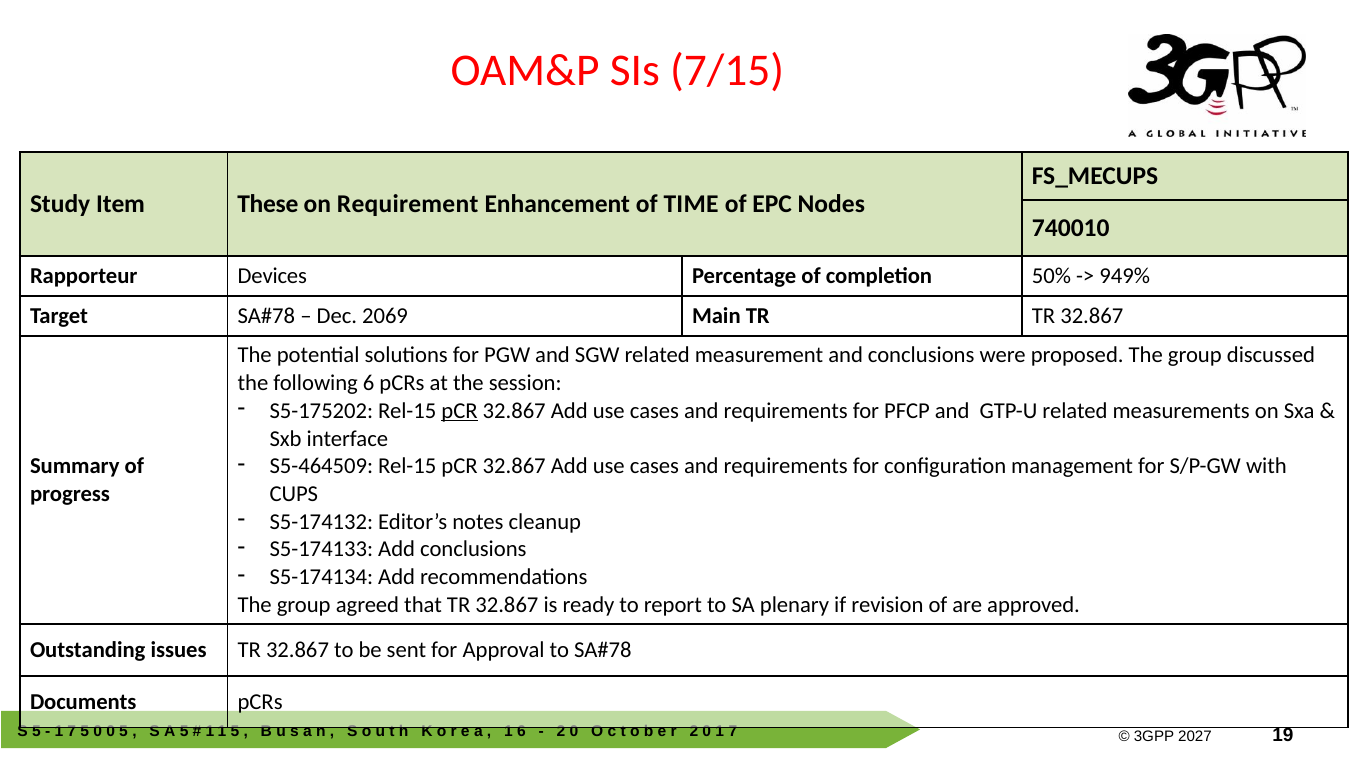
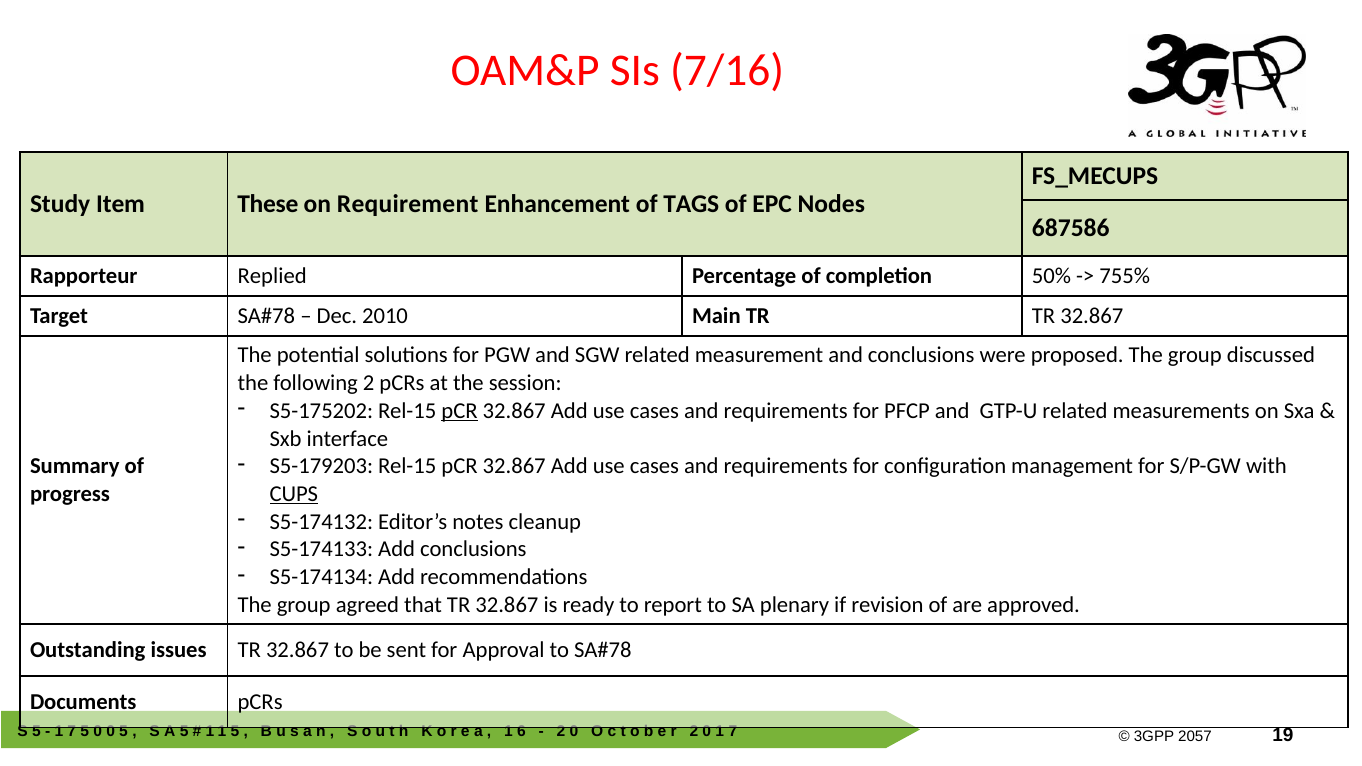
7/15: 7/15 -> 7/16
TIME: TIME -> TAGS
740010: 740010 -> 687586
Devices: Devices -> Replied
949%: 949% -> 755%
2069: 2069 -> 2010
following 6: 6 -> 2
S5-464509: S5-464509 -> S5-179203
CUPS underline: none -> present
2027: 2027 -> 2057
